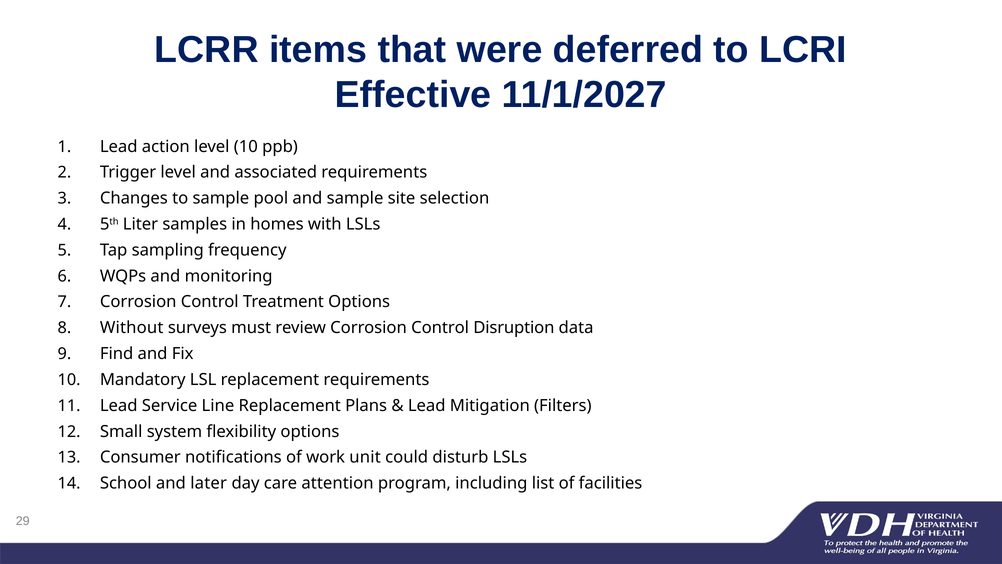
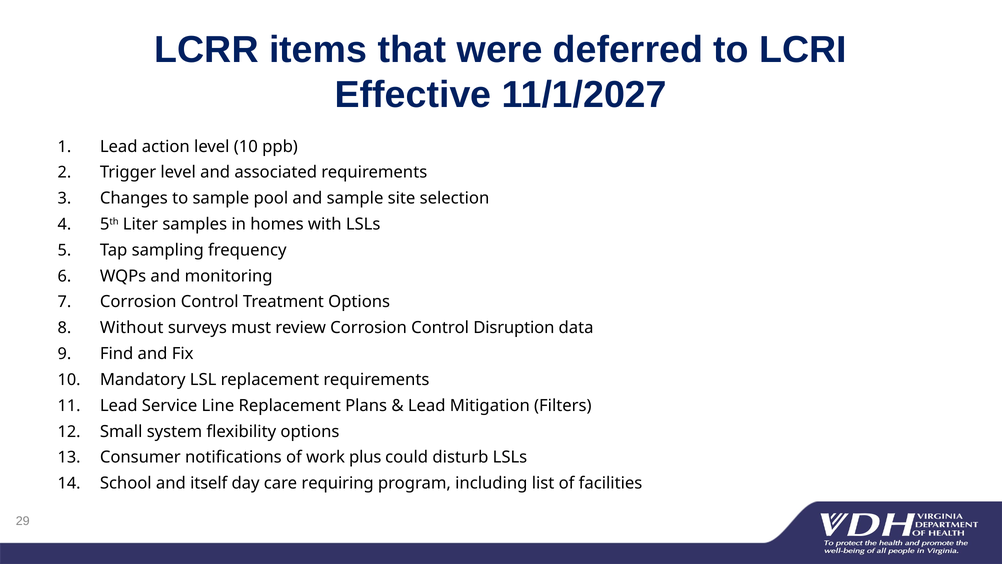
unit: unit -> plus
later: later -> itself
attention: attention -> requiring
